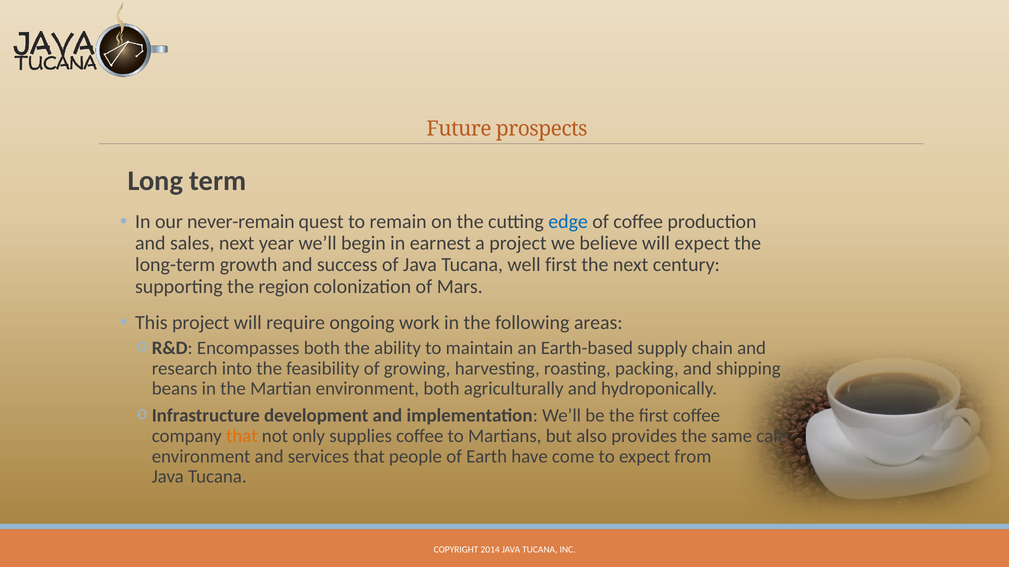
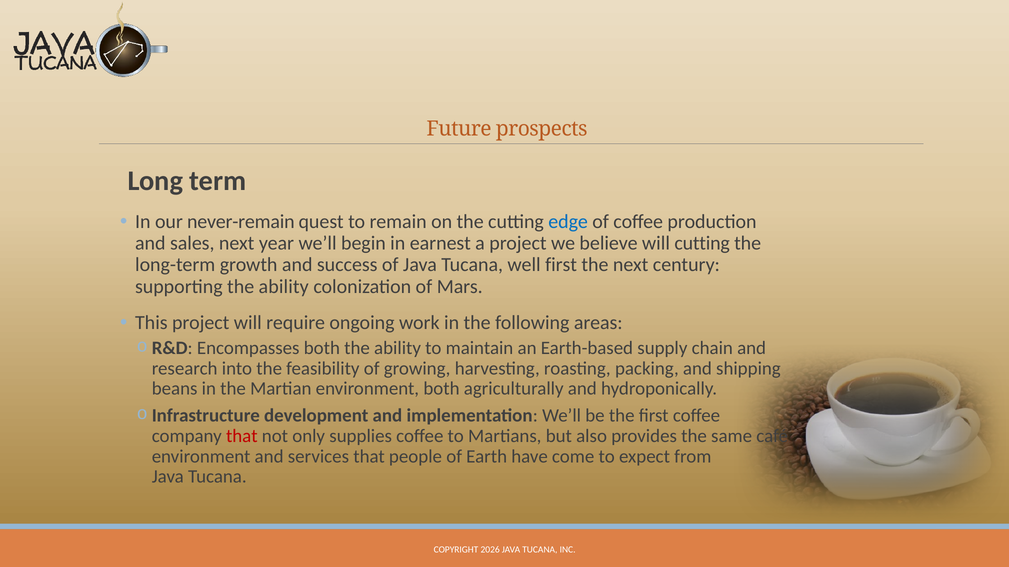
will expect: expect -> cutting
supporting the region: region -> ability
that at (242, 436) colour: orange -> red
2014: 2014 -> 2026
